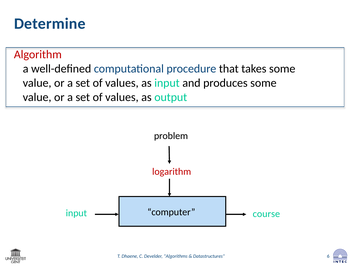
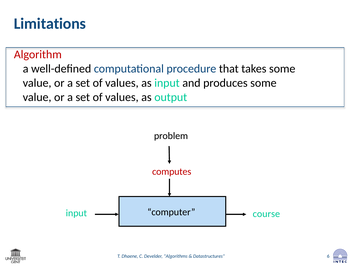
Determine: Determine -> Limitations
logarithm: logarithm -> computes
